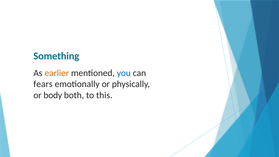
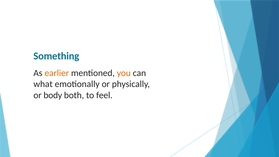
you colour: blue -> orange
fears: fears -> what
this: this -> feel
